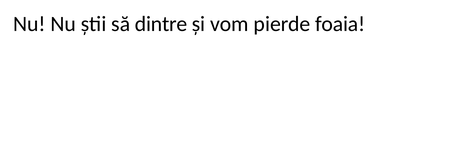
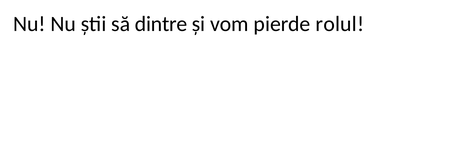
foaia: foaia -> rolul
